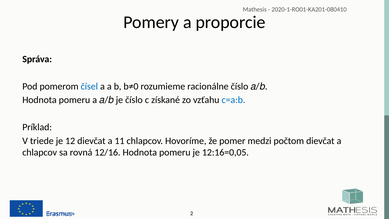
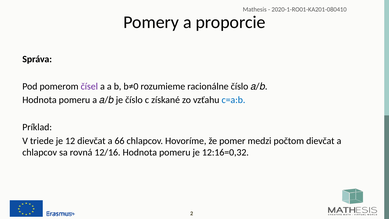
čísel colour: blue -> purple
11: 11 -> 66
12:16=0,05: 12:16=0,05 -> 12:16=0,32
